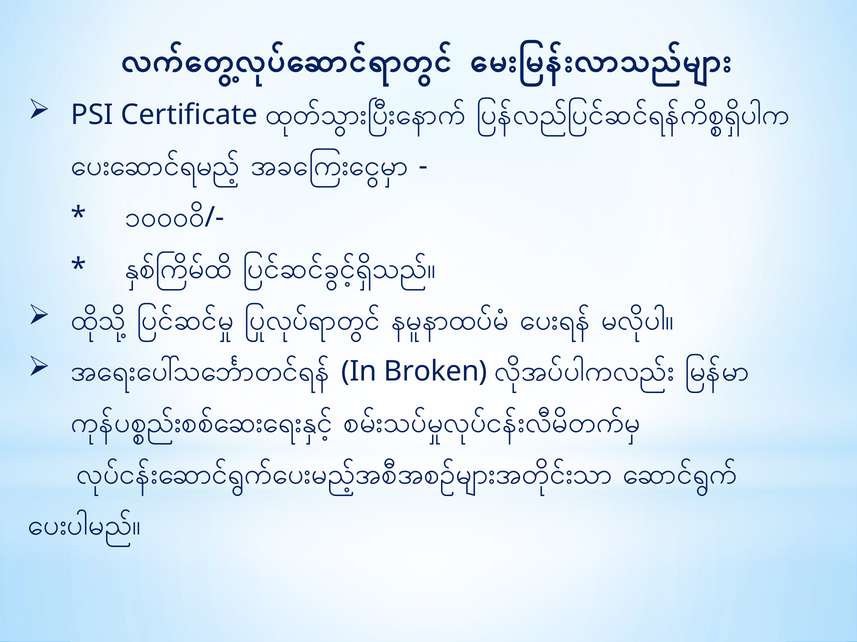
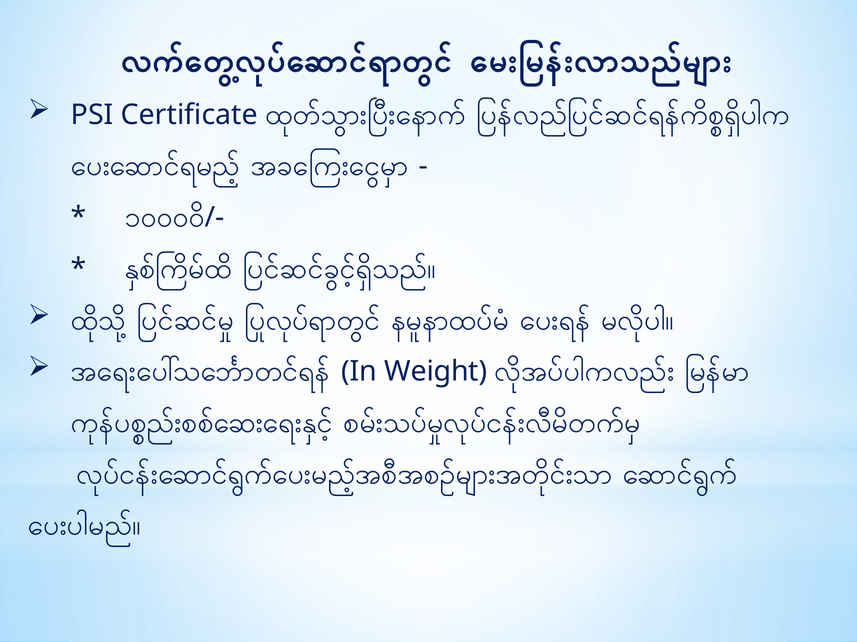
Broken: Broken -> Weight
